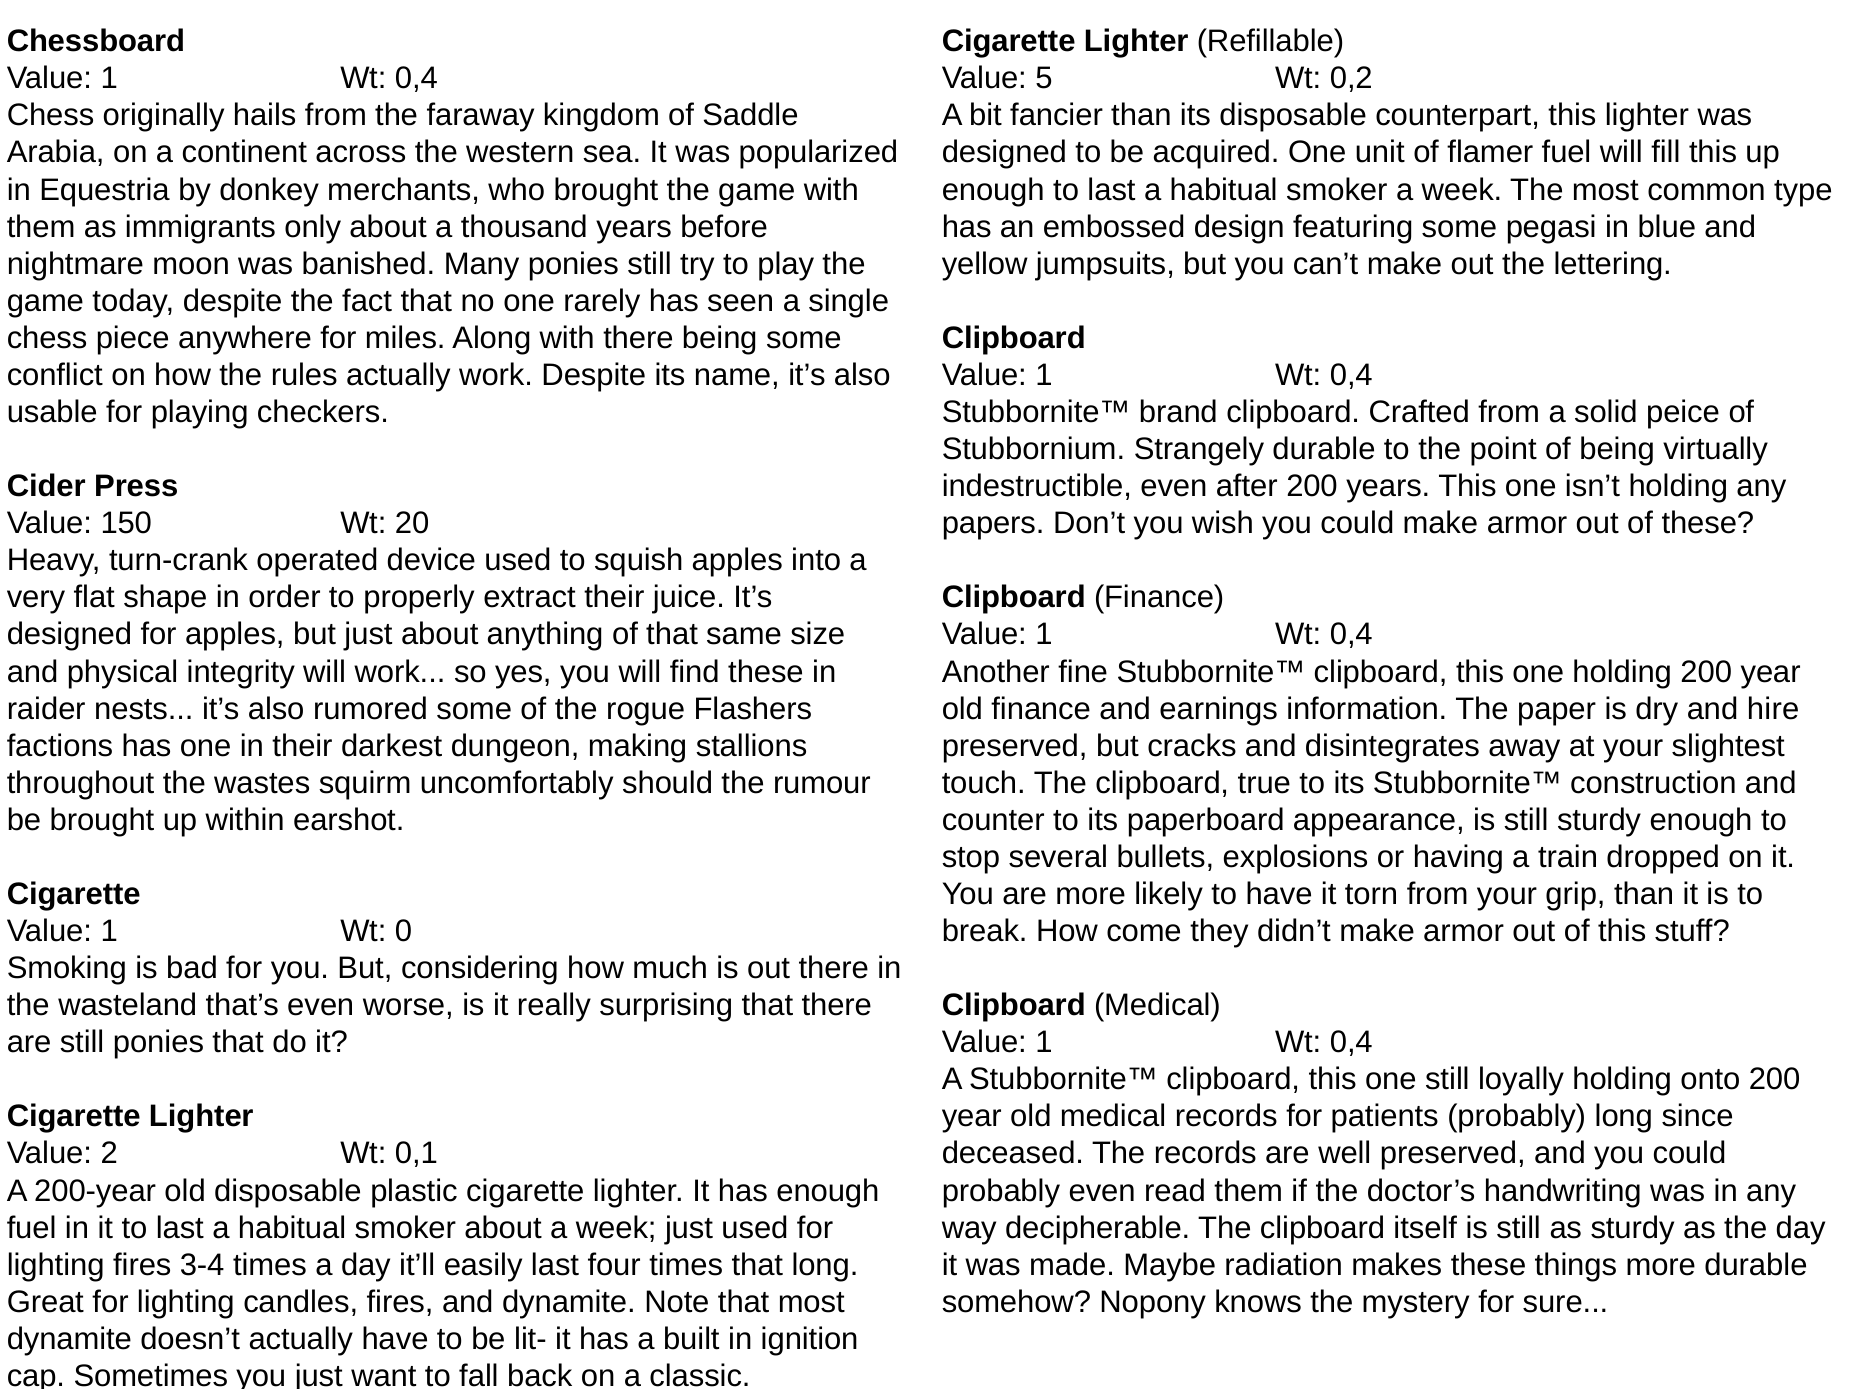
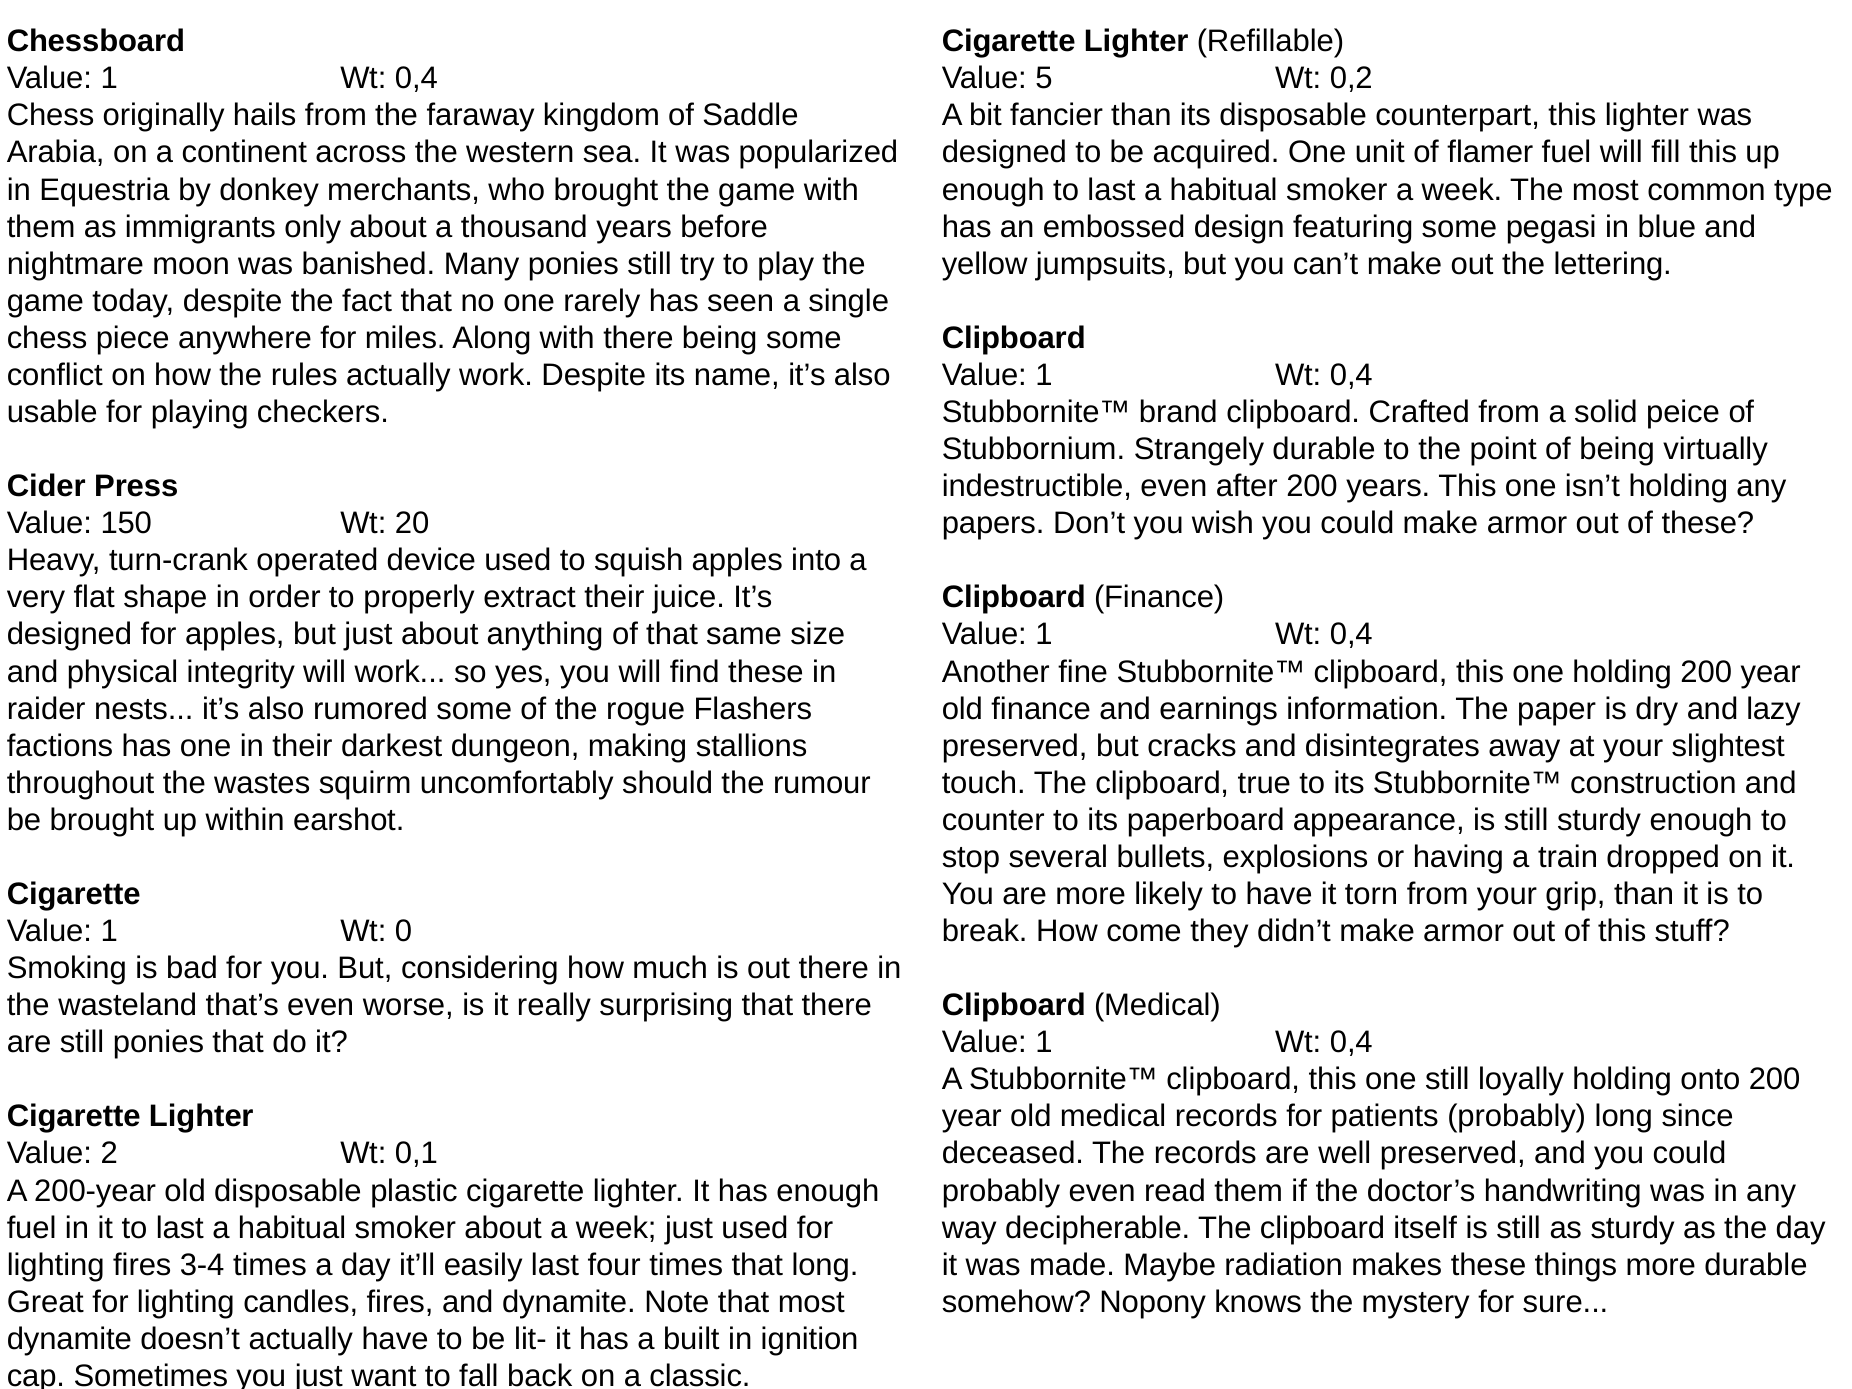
hire: hire -> lazy
